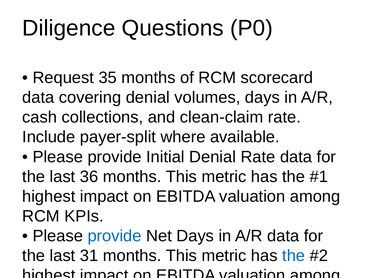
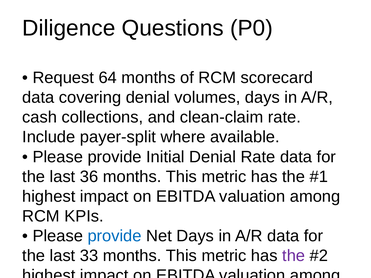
35: 35 -> 64
31: 31 -> 33
the at (294, 256) colour: blue -> purple
